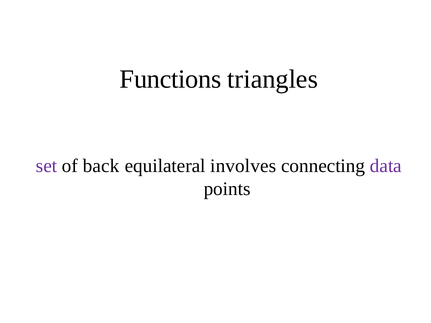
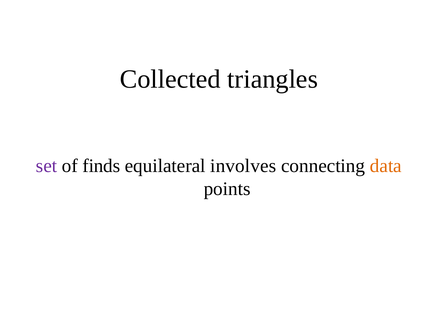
Functions: Functions -> Collected
back: back -> finds
data colour: purple -> orange
